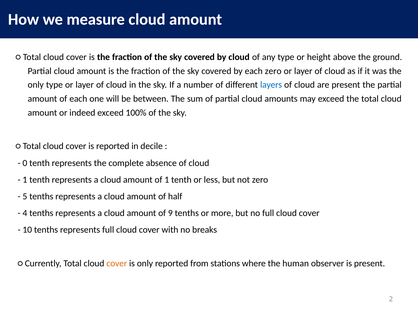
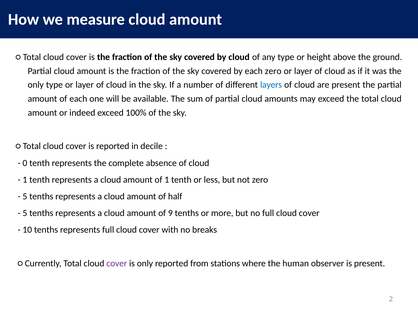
between: between -> available
4 at (25, 213): 4 -> 5
cover at (117, 263) colour: orange -> purple
